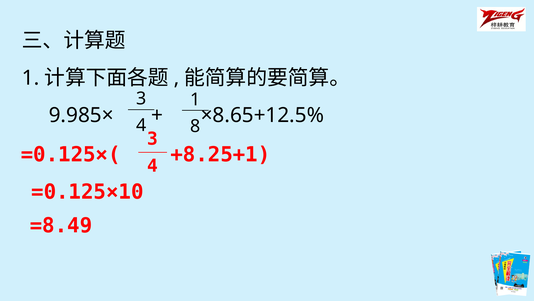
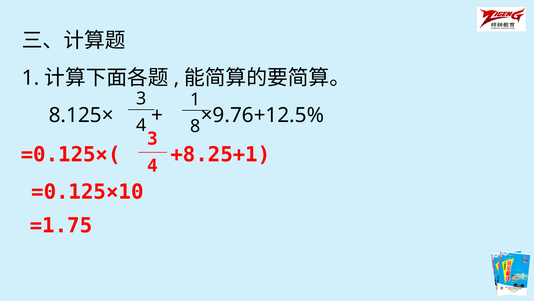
9.985×: 9.985× -> 8.125×
×8.65+12.5%: ×8.65+12.5% -> ×9.76+12.5%
=8.49: =8.49 -> =1.75
